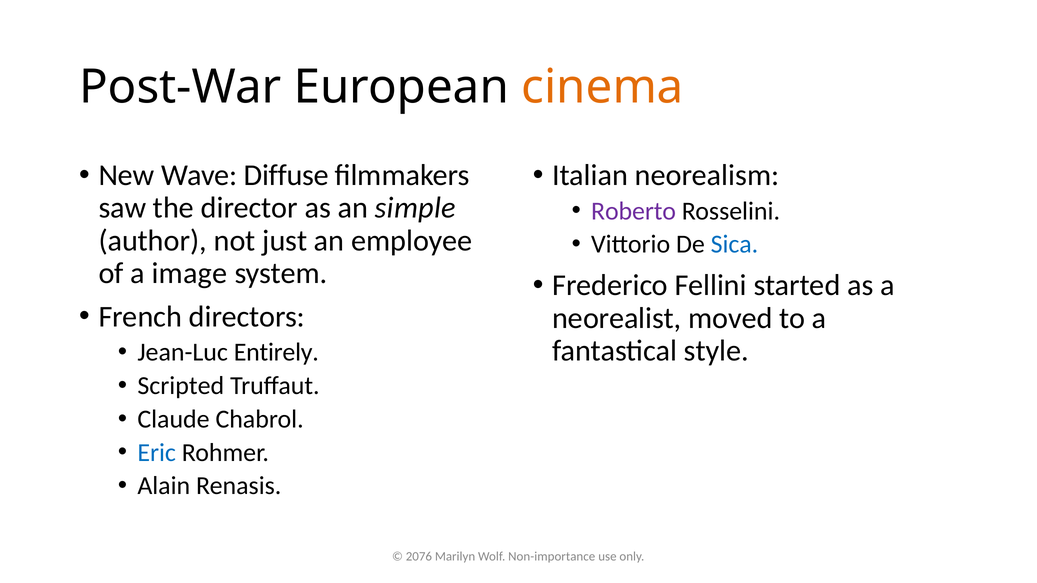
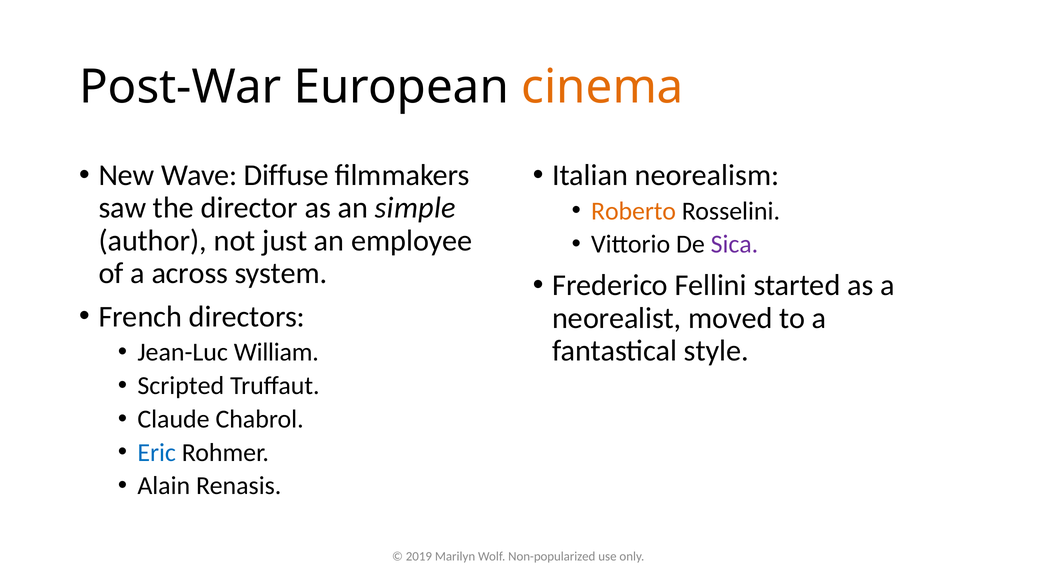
Roberto colour: purple -> orange
Sica colour: blue -> purple
image: image -> across
Entirely: Entirely -> William
2076: 2076 -> 2019
Non-importance: Non-importance -> Non-popularized
